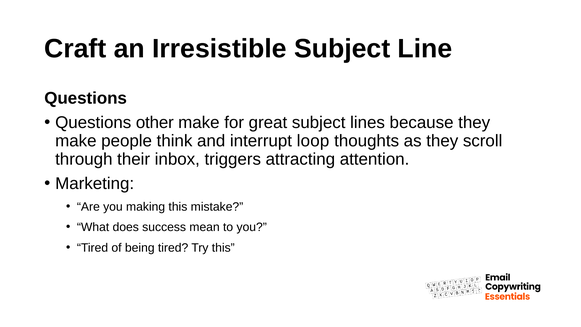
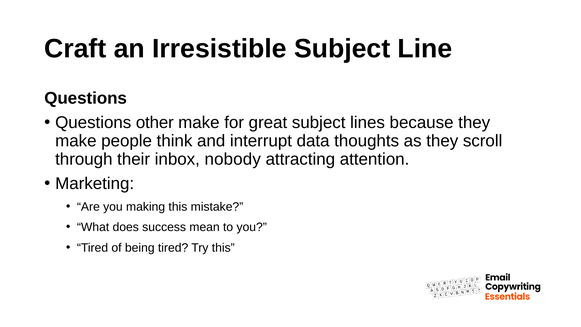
loop: loop -> data
triggers: triggers -> nobody
